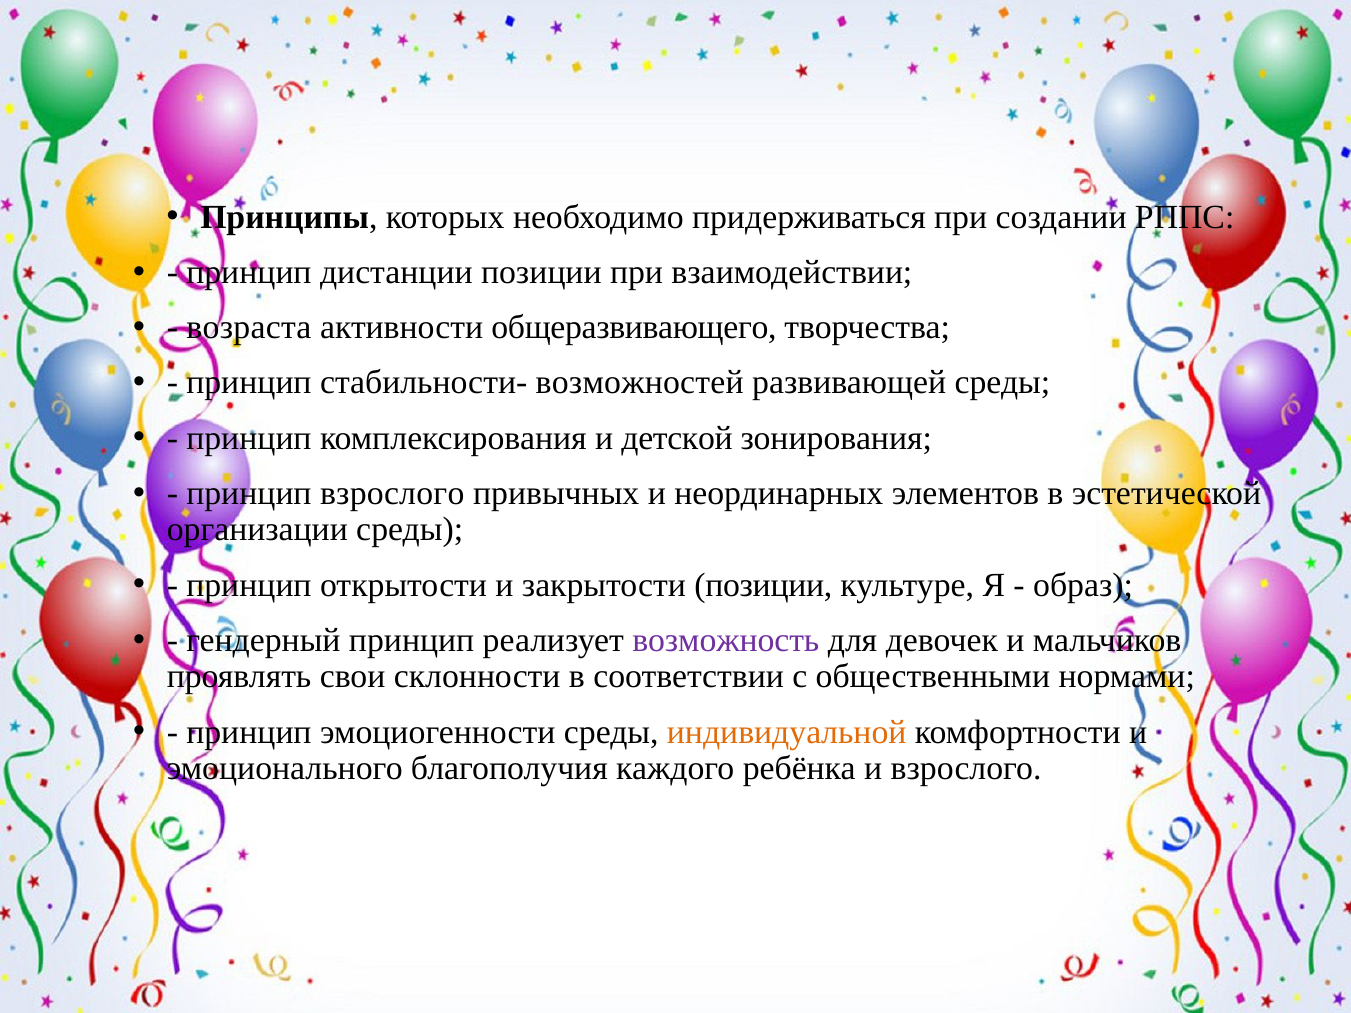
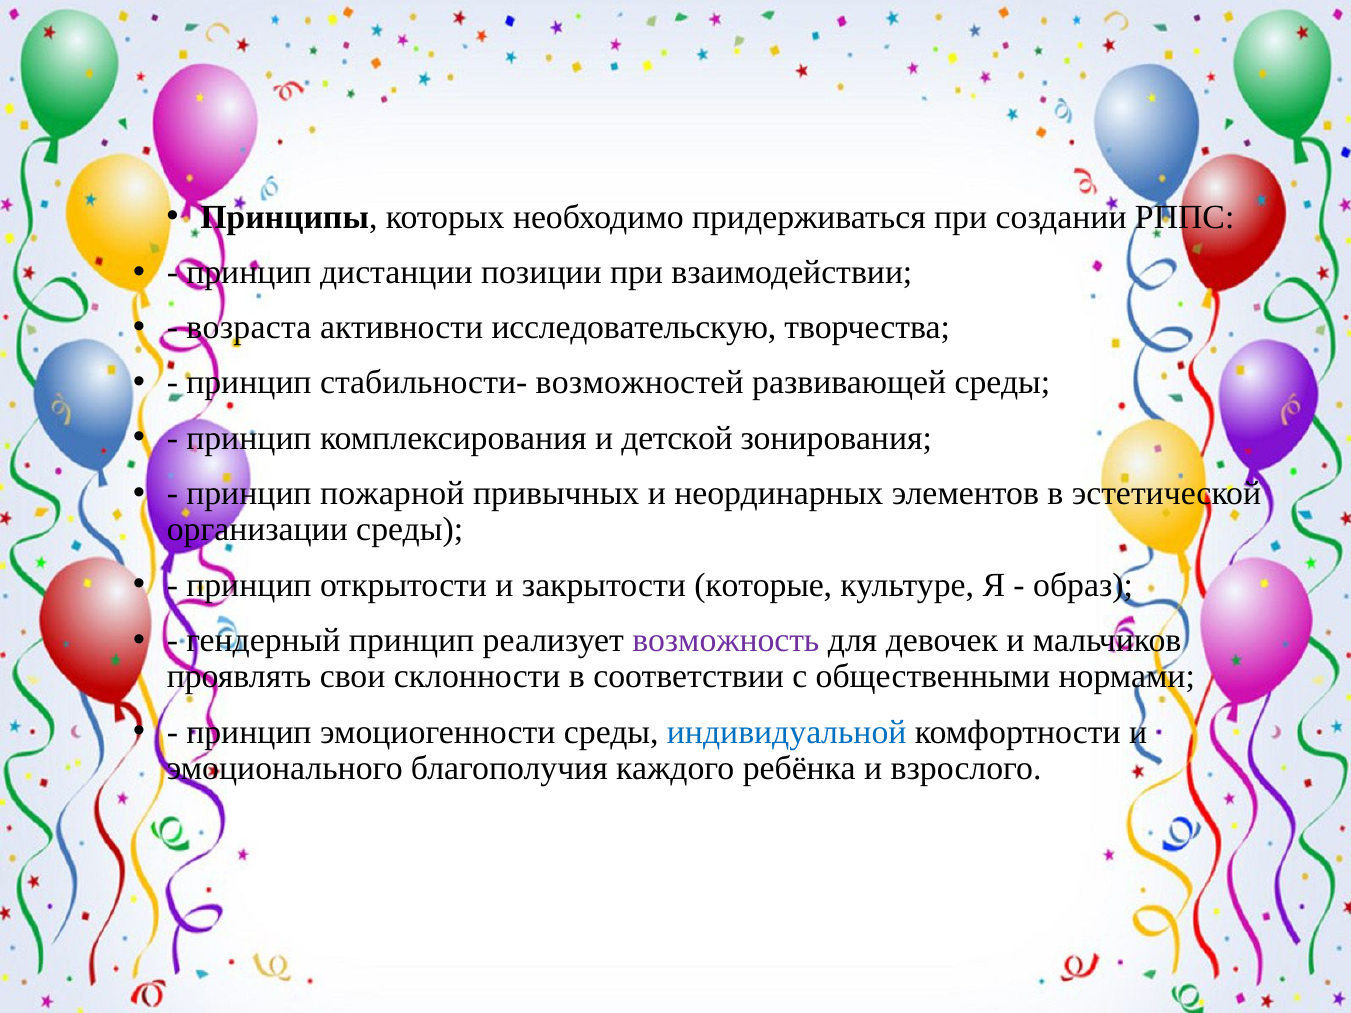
общеразвивающего: общеразвивающего -> исследовательскую
принцип взрослого: взрослого -> пожарной
закрытости позиции: позиции -> которые
индивидуальной colour: orange -> blue
